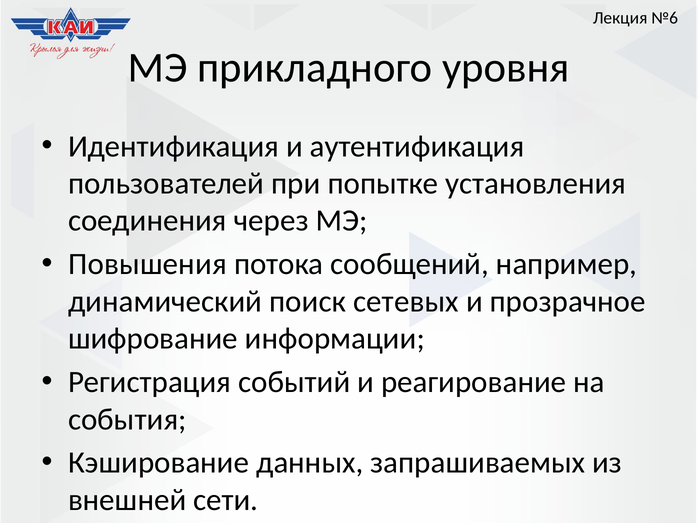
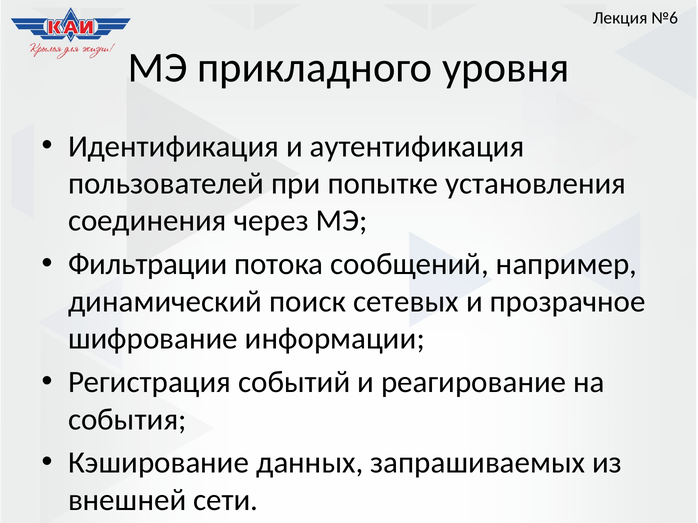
Повышения: Повышения -> Фильтрации
